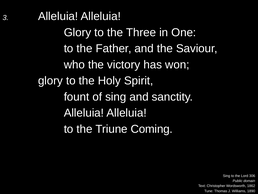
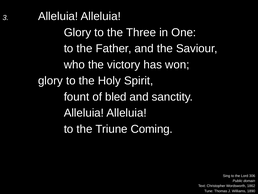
of sing: sing -> bled
